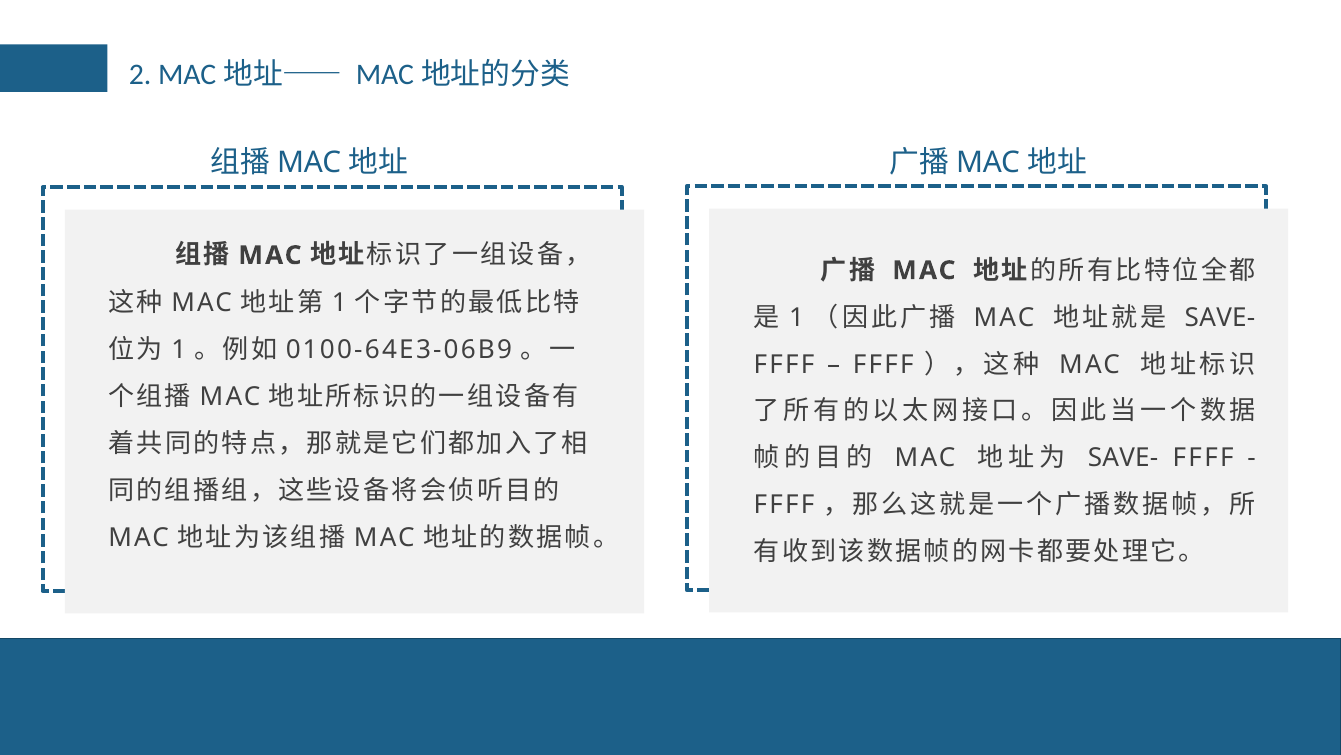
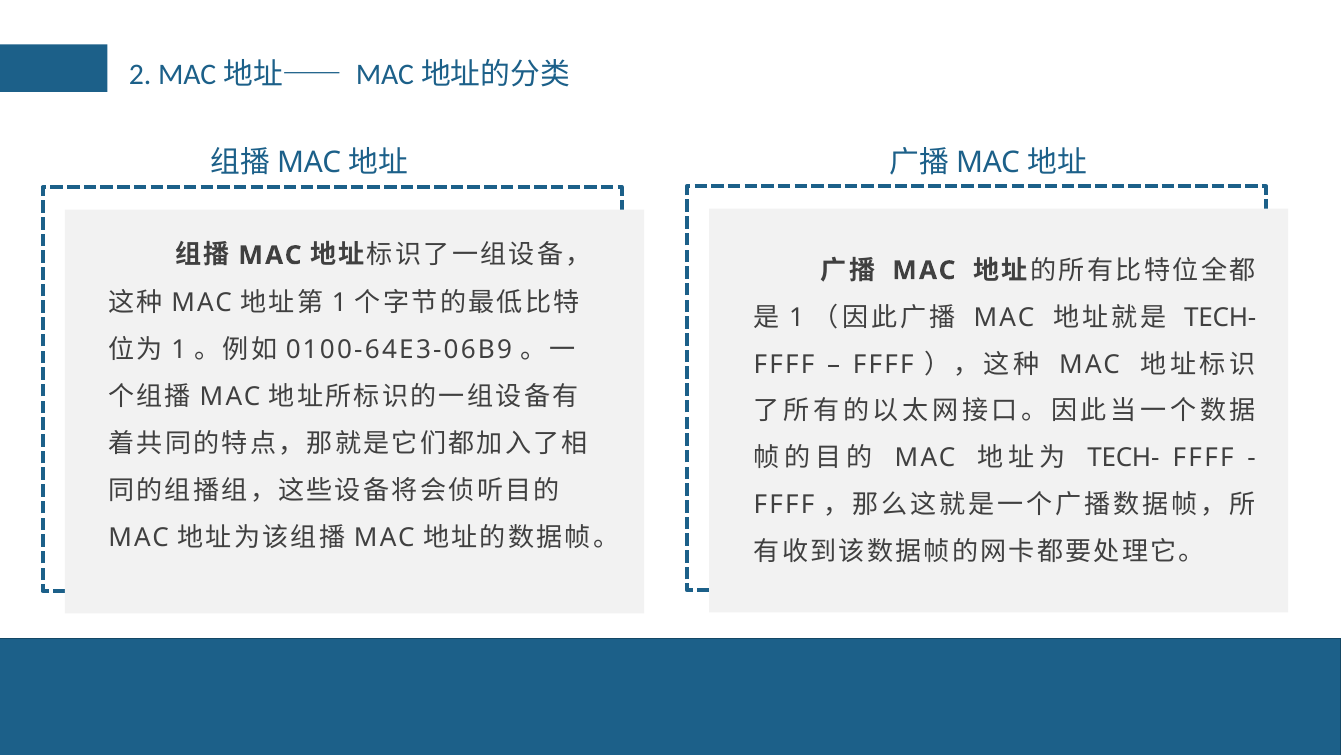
SAVE- at (1220, 317): SAVE- -> TECH-
SAVE- at (1123, 458): SAVE- -> TECH-
